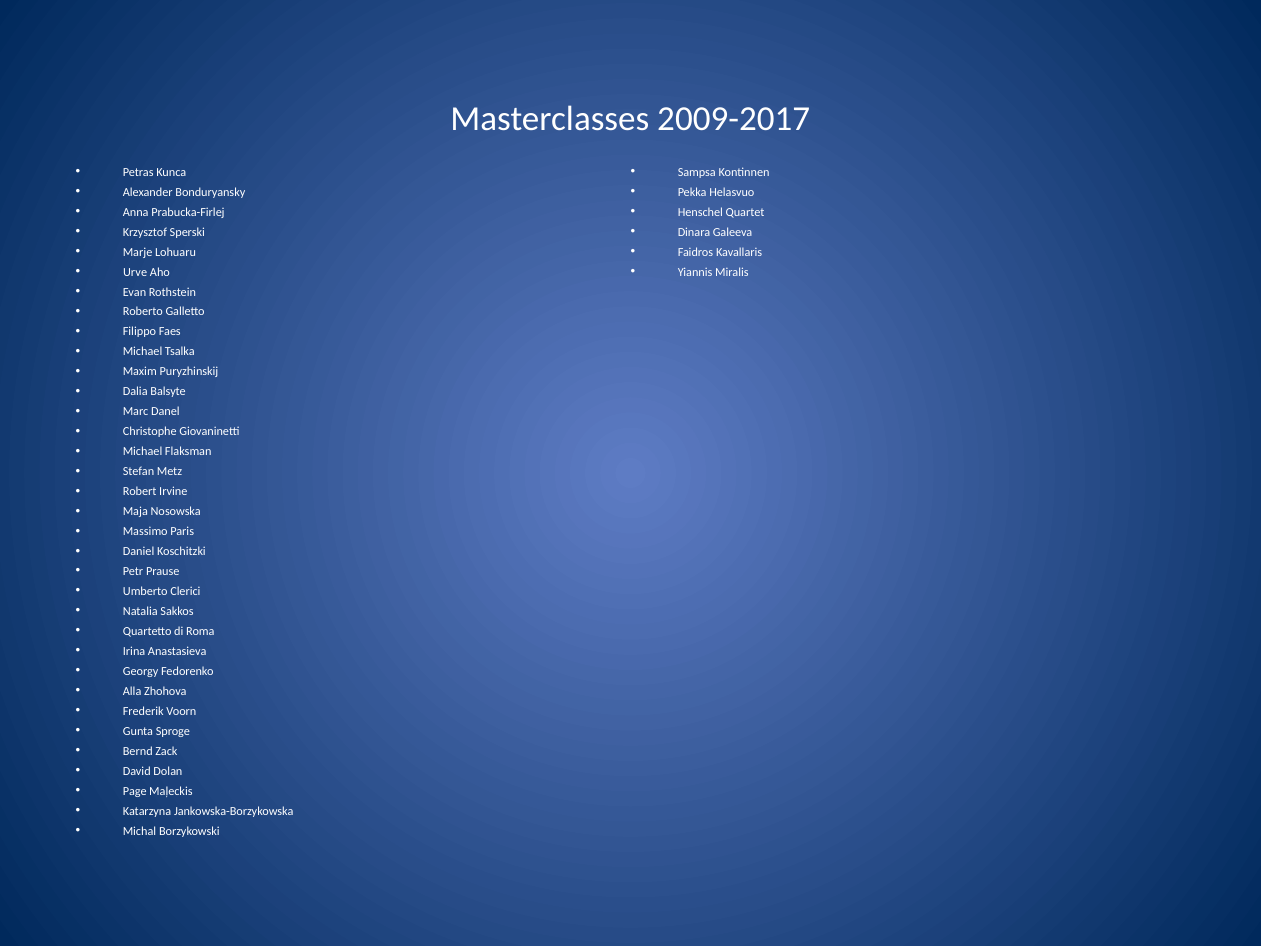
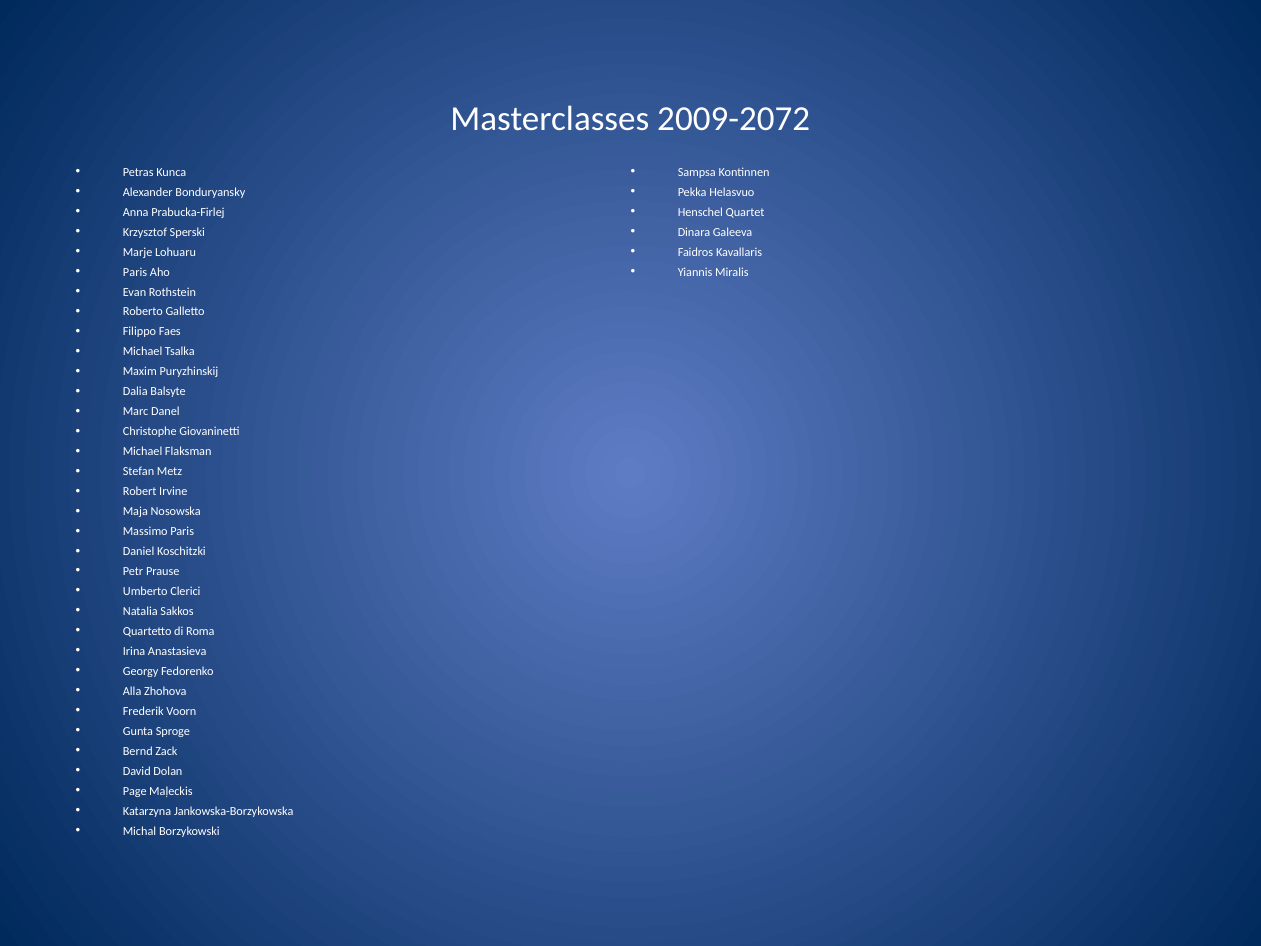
2009-2017: 2009-2017 -> 2009-2072
Urve at (135, 272): Urve -> Paris
